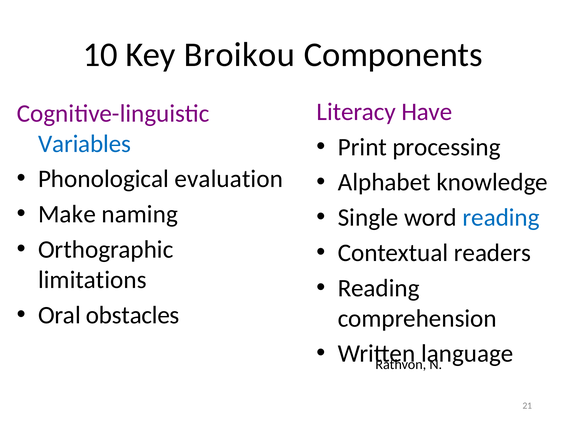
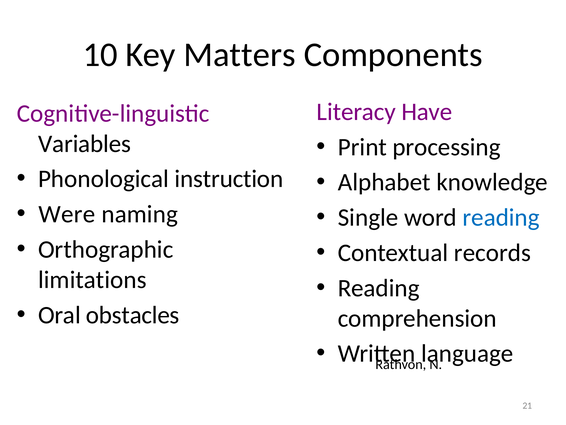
Broikou: Broikou -> Matters
Variables colour: blue -> black
evaluation: evaluation -> instruction
Make: Make -> Were
readers: readers -> records
